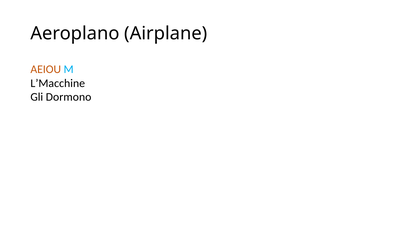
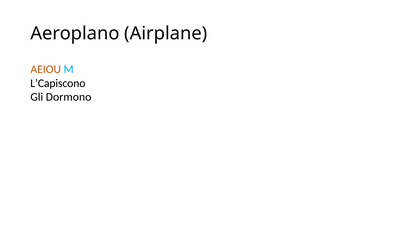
L’Macchine: L’Macchine -> L’Capiscono
